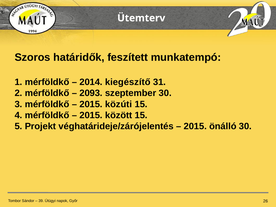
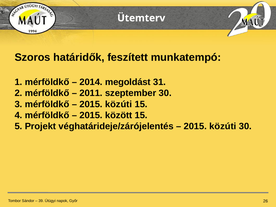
kiegészítő: kiegészítő -> megoldást
2093: 2093 -> 2011
önálló at (223, 126): önálló -> közúti
